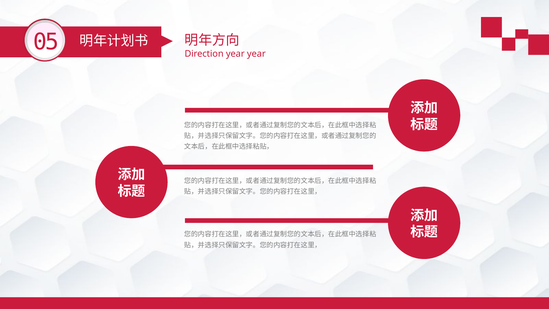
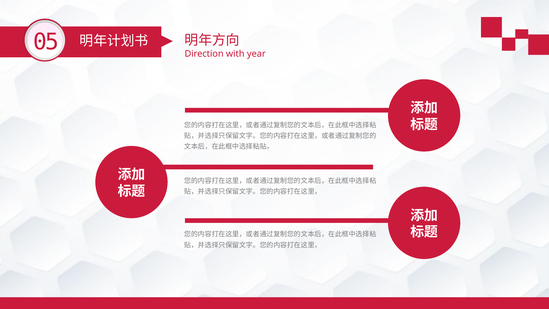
Direction year: year -> with
